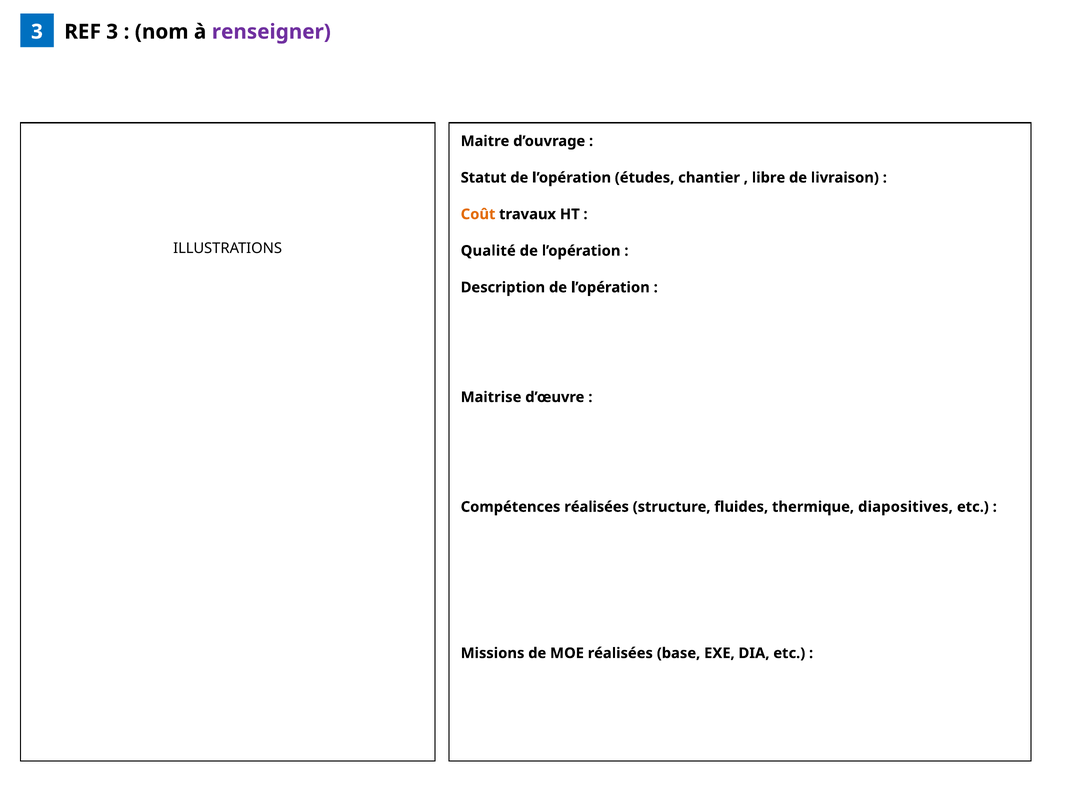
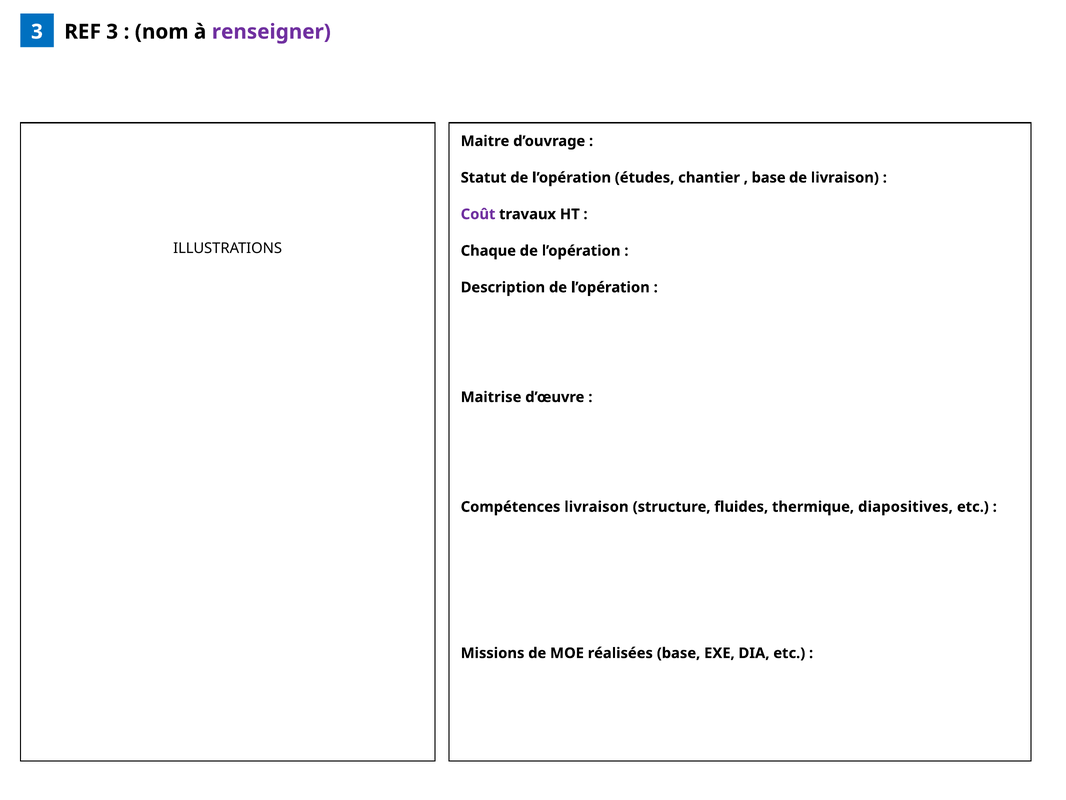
libre at (769, 178): libre -> base
Coût colour: orange -> purple
Qualité: Qualité -> Chaque
Compétences réalisées: réalisées -> livraison
